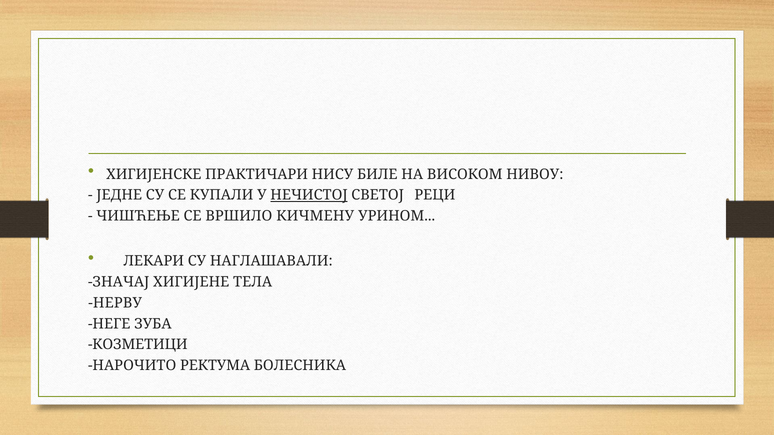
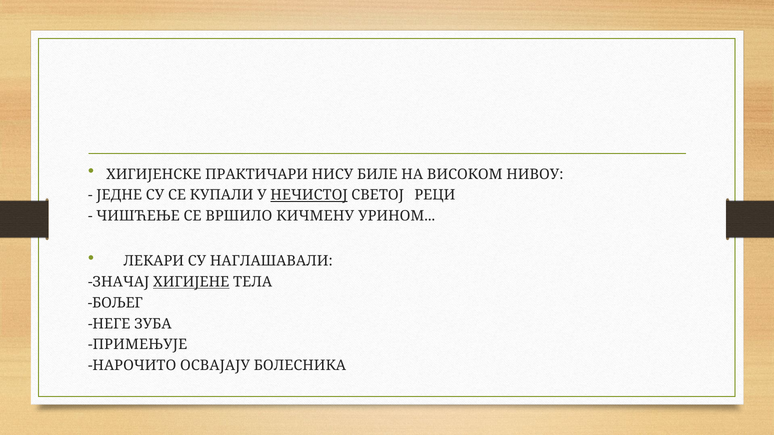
ХИГИЈЕНЕ underline: none -> present
НЕРВУ: НЕРВУ -> БОЉЕГ
КОЗМЕТИЦИ: КОЗМЕТИЦИ -> ПРИМЕЊУЈЕ
РЕКТУМА: РЕКТУМА -> ОСВАЈАЈУ
